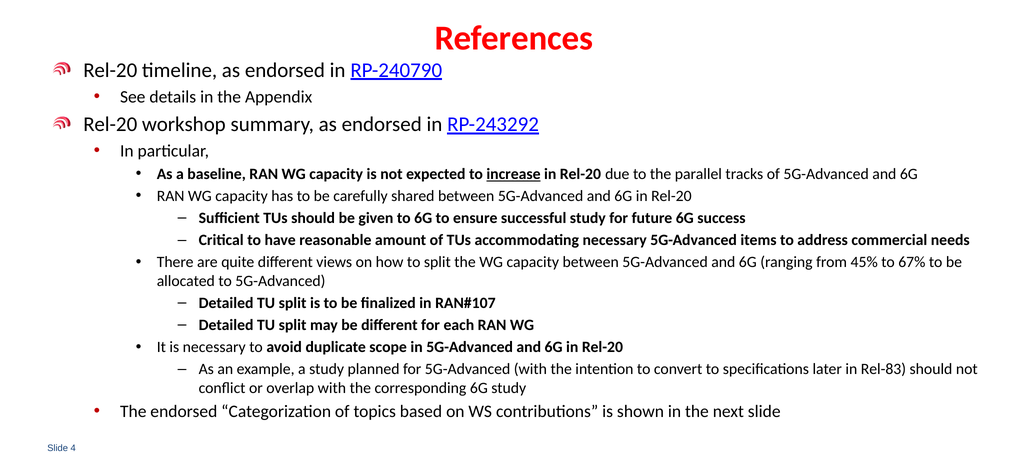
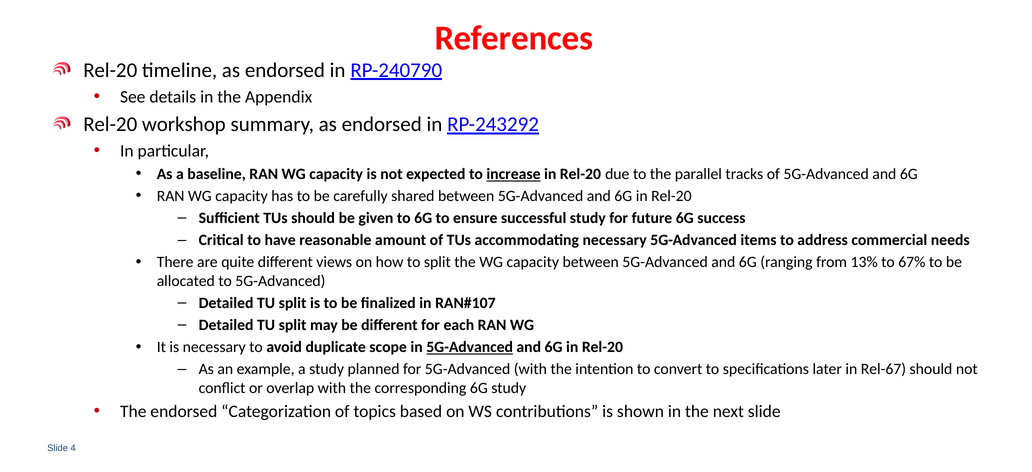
45%: 45% -> 13%
5G-Advanced at (470, 347) underline: none -> present
Rel-83: Rel-83 -> Rel-67
